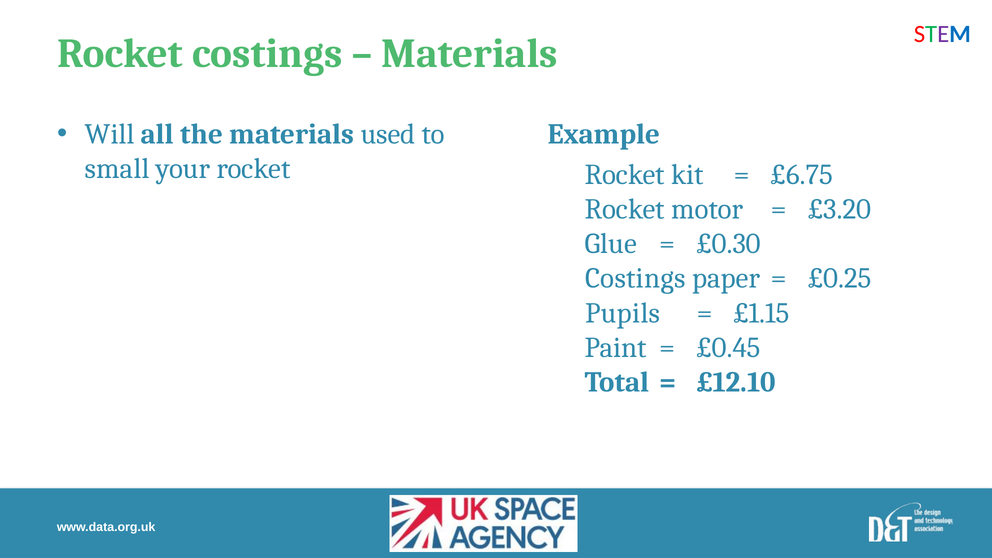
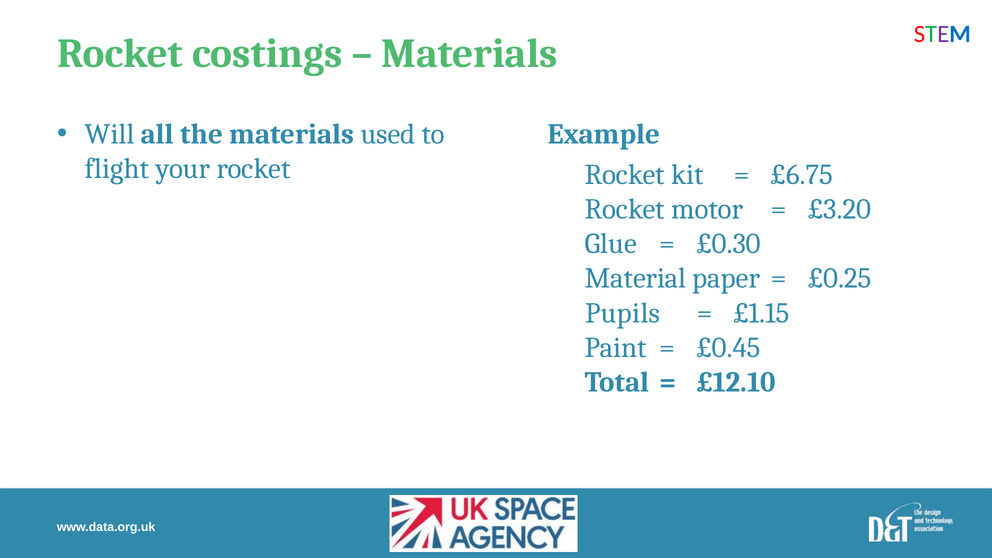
small: small -> flight
Costings at (635, 278): Costings -> Material
